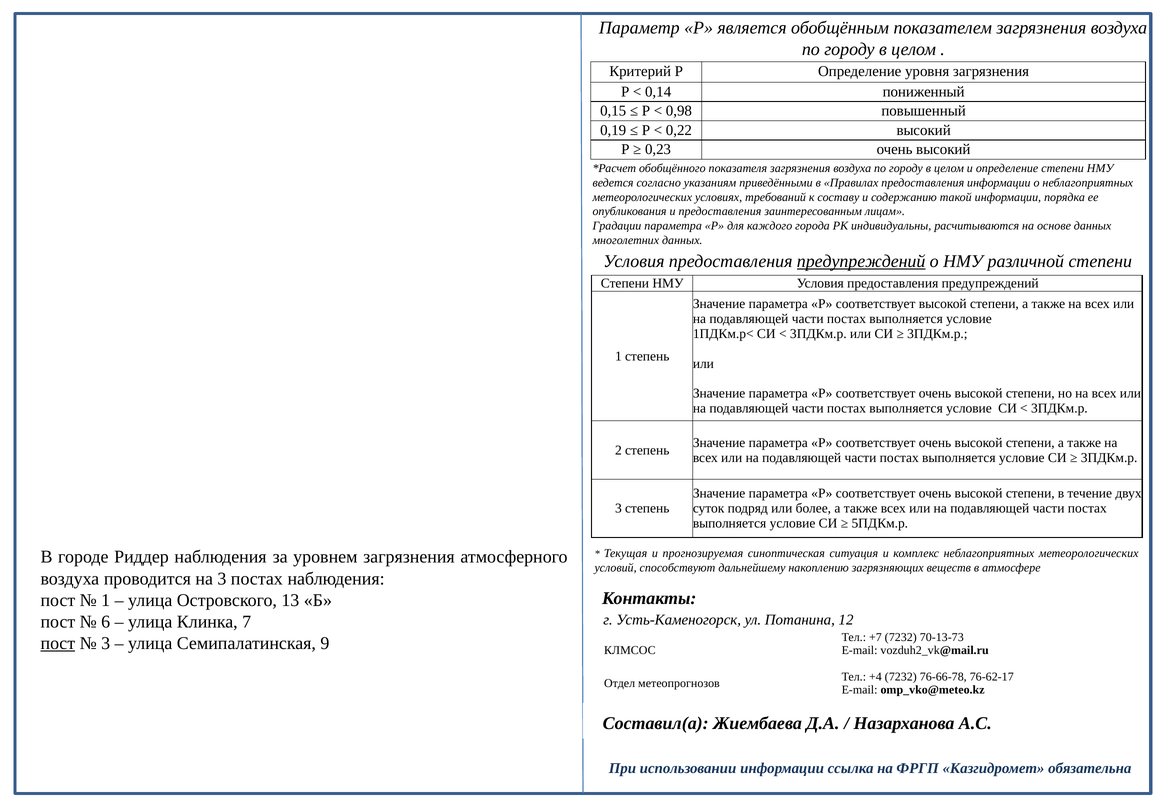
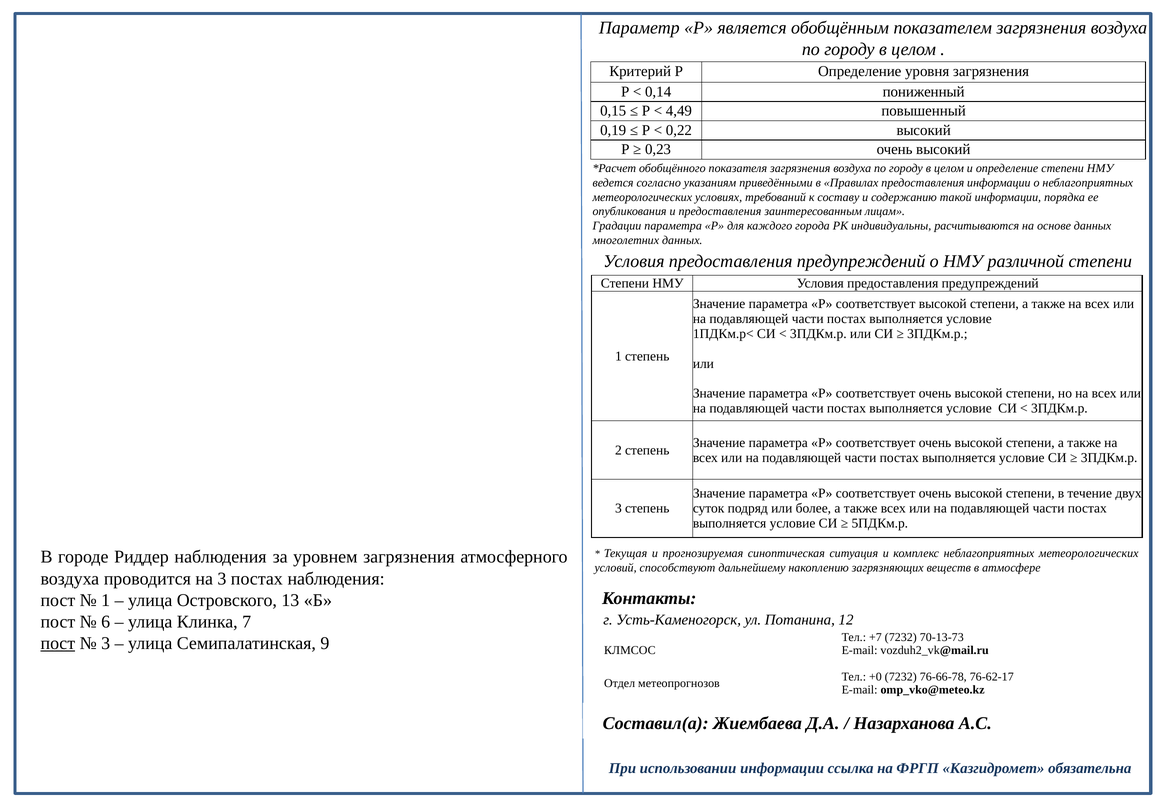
0,98: 0,98 -> 4,49
предупреждений at (861, 261) underline: present -> none
+4: +4 -> +0
